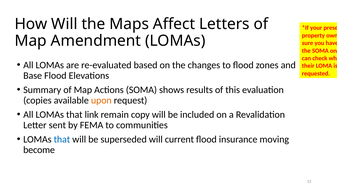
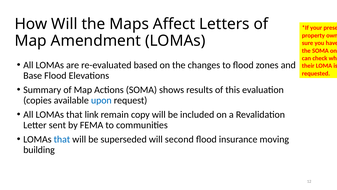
upon colour: orange -> blue
current: current -> second
become: become -> building
